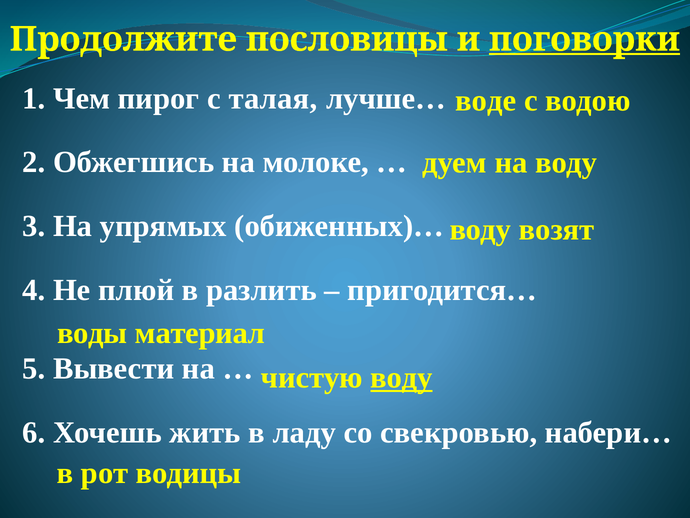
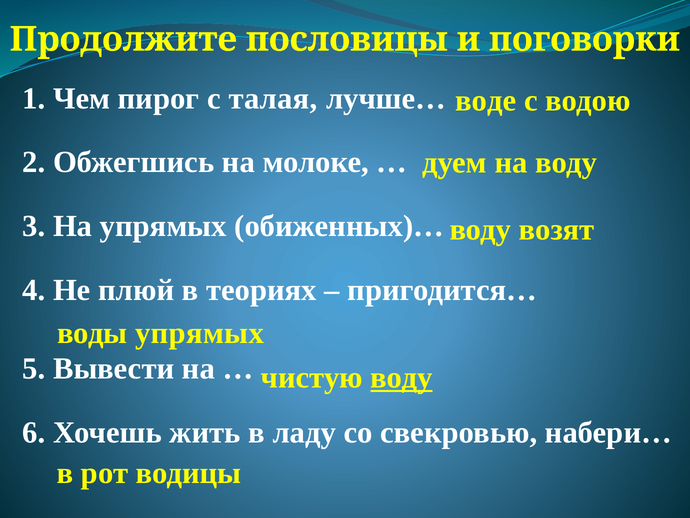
поговорки underline: present -> none
разлить: разлить -> теориях
воды материал: материал -> упрямых
